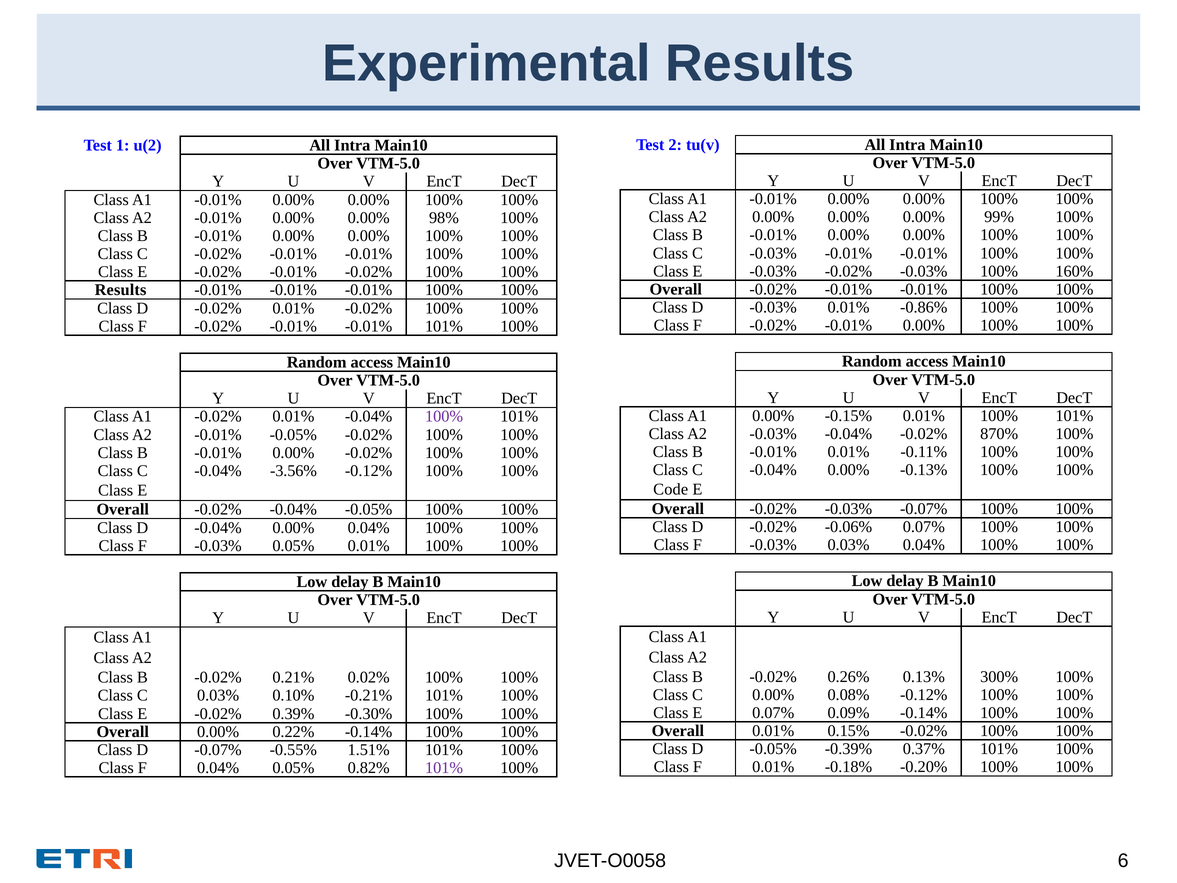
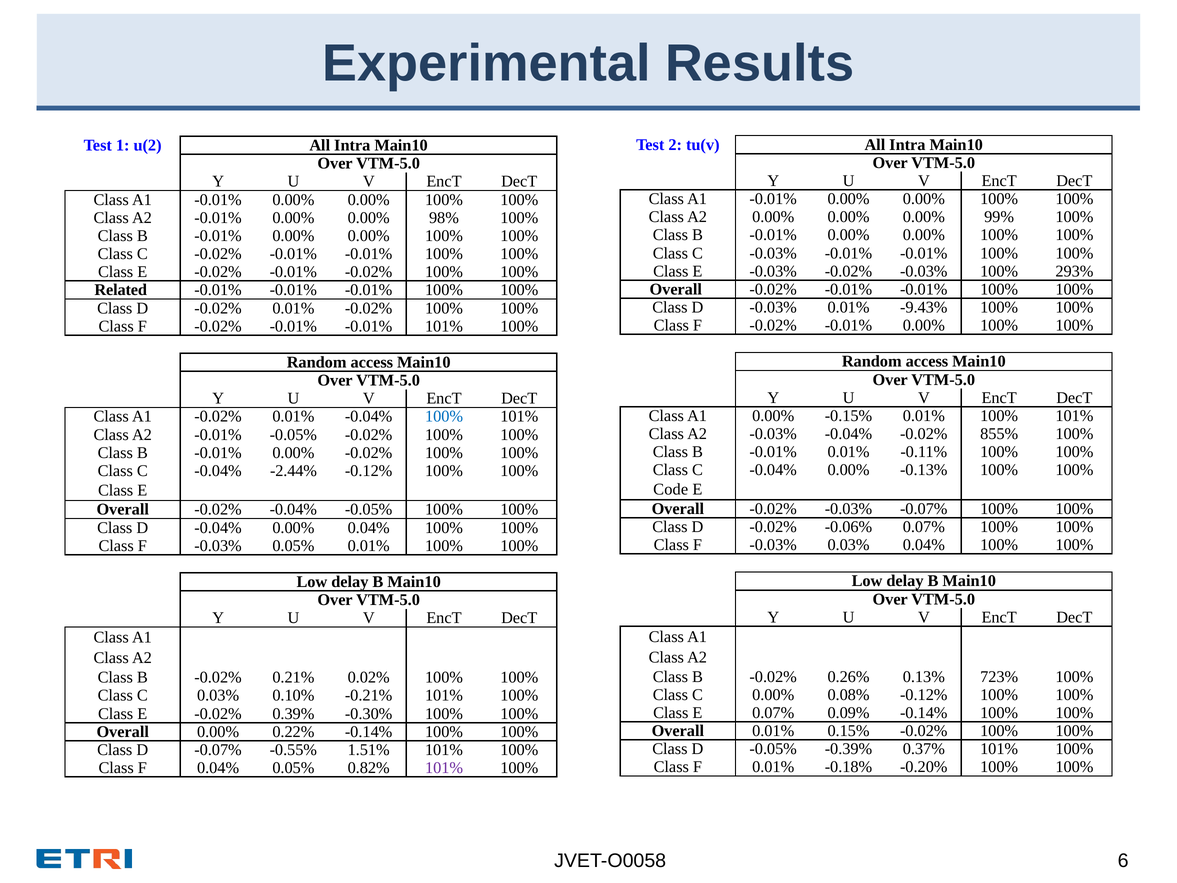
160%: 160% -> 293%
Results at (121, 290): Results -> Related
-0.86%: -0.86% -> -9.43%
100% at (444, 416) colour: purple -> blue
870%: 870% -> 855%
-3.56%: -3.56% -> -2.44%
300%: 300% -> 723%
